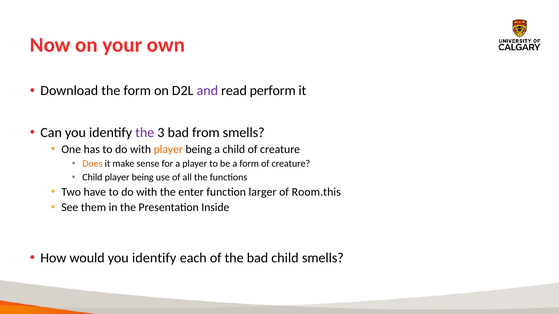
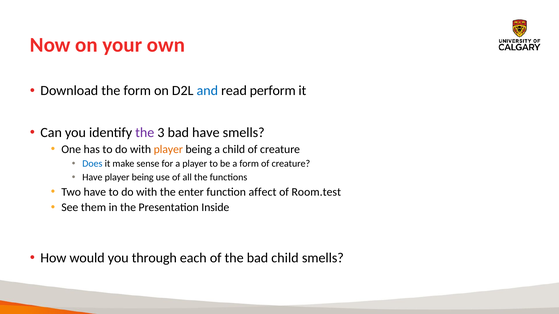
and colour: purple -> blue
bad from: from -> have
Does colour: orange -> blue
Child at (92, 178): Child -> Have
larger: larger -> affect
Room.this: Room.this -> Room.test
would you identify: identify -> through
